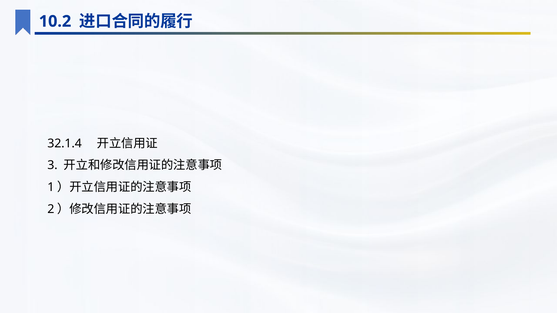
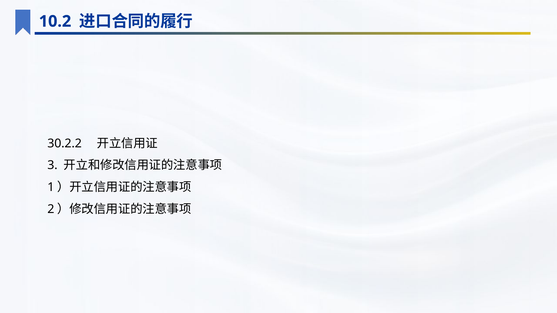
32.1.4: 32.1.4 -> 30.2.2
